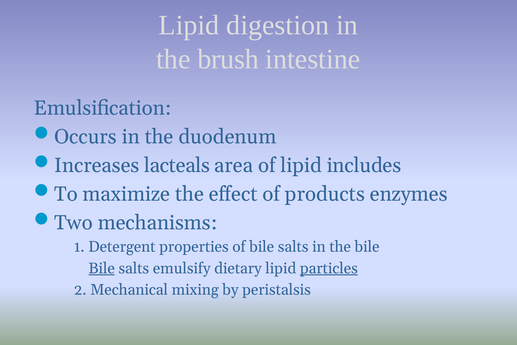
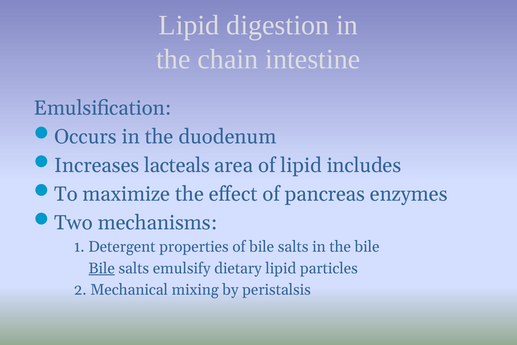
brush: brush -> chain
products: products -> pancreas
particles underline: present -> none
